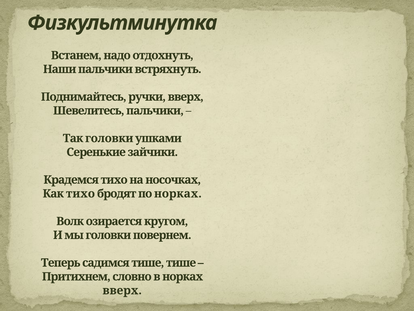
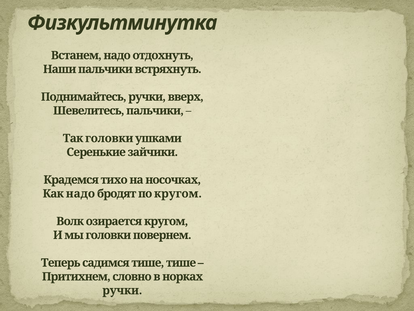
Как тихо: тихо -> надо
по норках: норках -> кругом
вверх at (122, 290): вверх -> ручки
